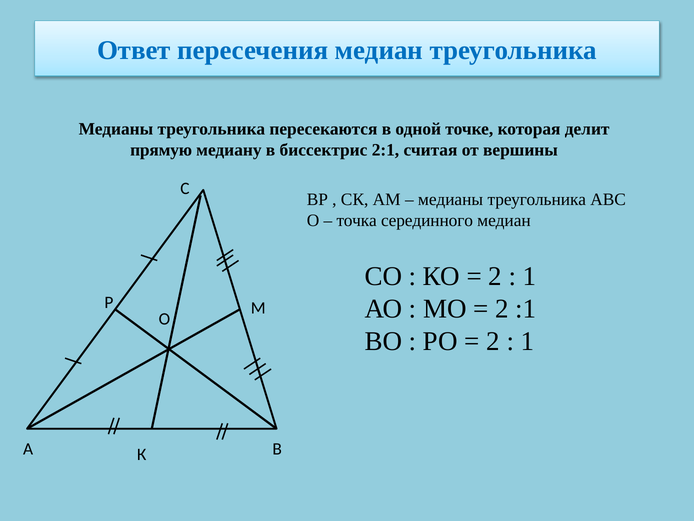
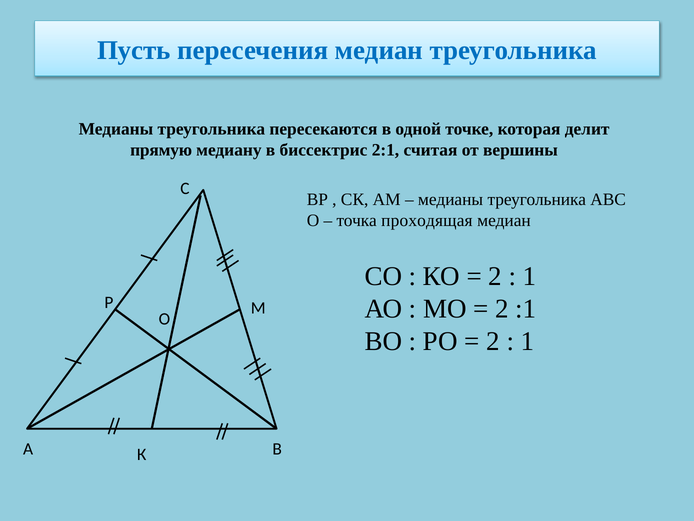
Ответ: Ответ -> Пусть
серединного: серединного -> проходящая
